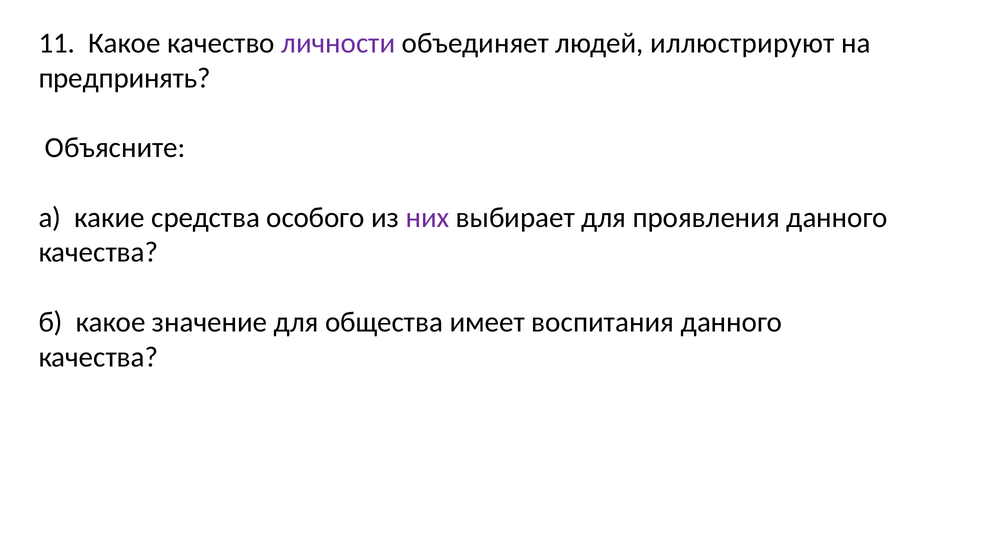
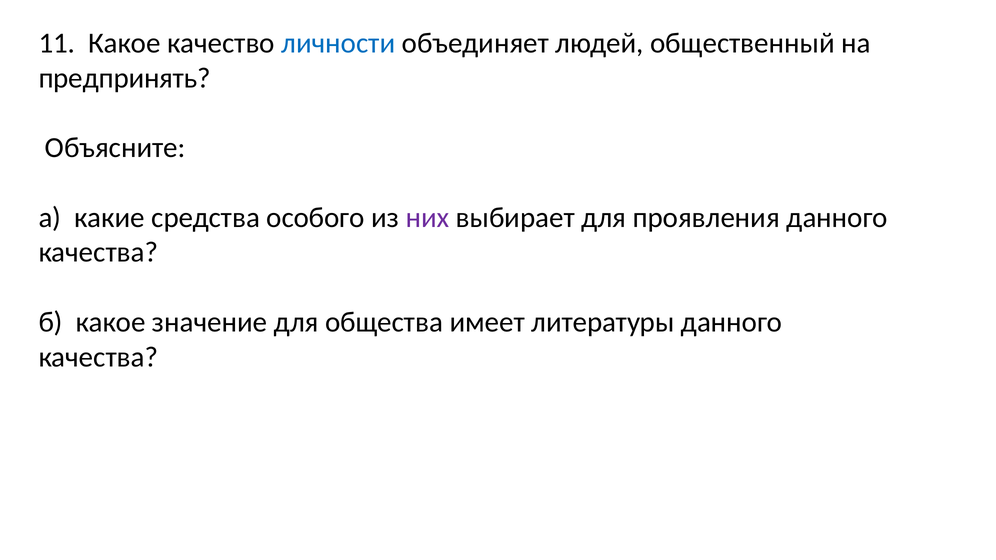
личности colour: purple -> blue
иллюстрируют: иллюстрируют -> общественный
воспитания: воспитания -> литературы
